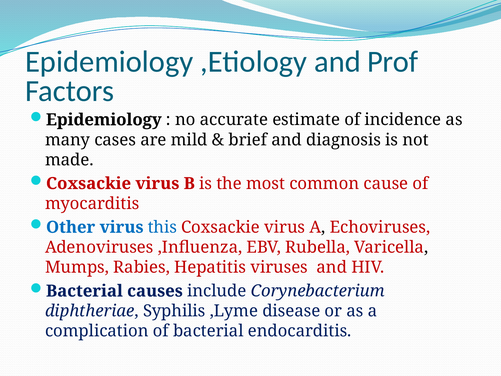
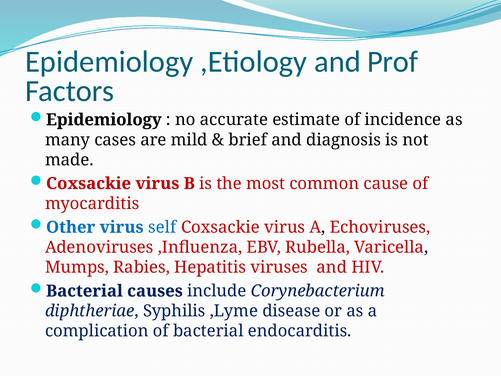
this: this -> self
